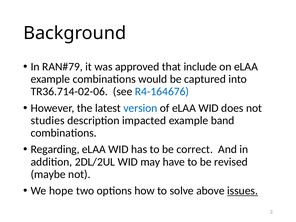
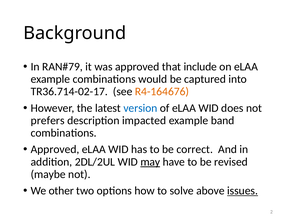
TR36.714-02-06: TR36.714-02-06 -> TR36.714-02-17
R4-164676 colour: blue -> orange
studies: studies -> prefers
Regarding at (55, 149): Regarding -> Approved
may underline: none -> present
hope: hope -> other
